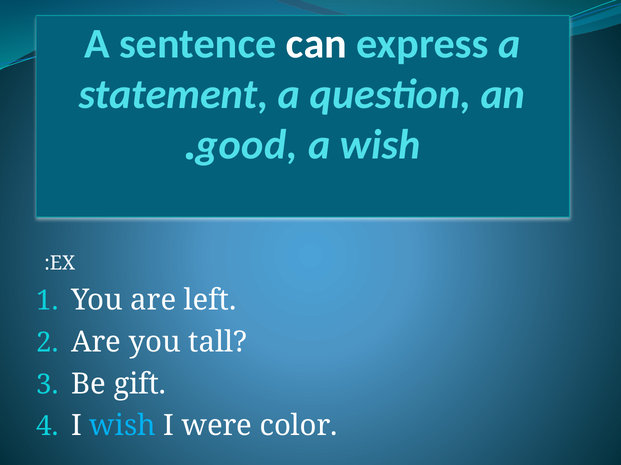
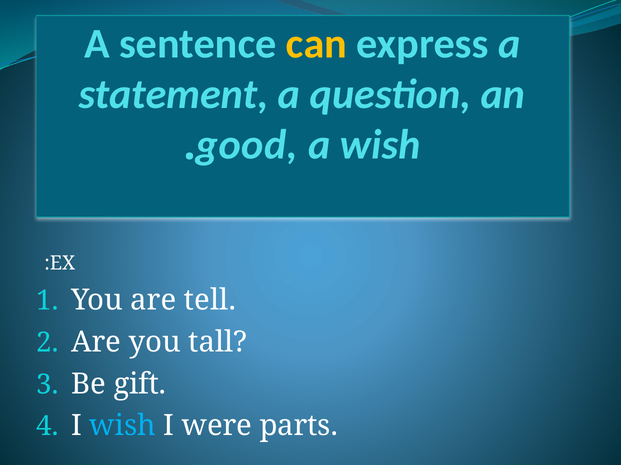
can colour: white -> yellow
left: left -> tell
color: color -> parts
